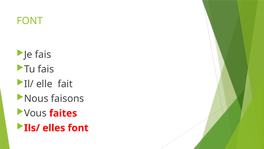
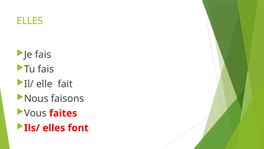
FONT at (30, 21): FONT -> ELLES
